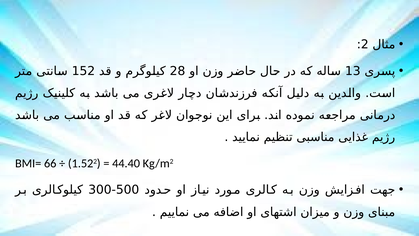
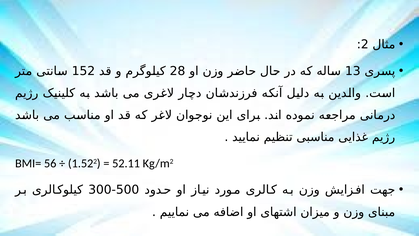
66: 66 -> 56
44.40: 44.40 -> 52.11
